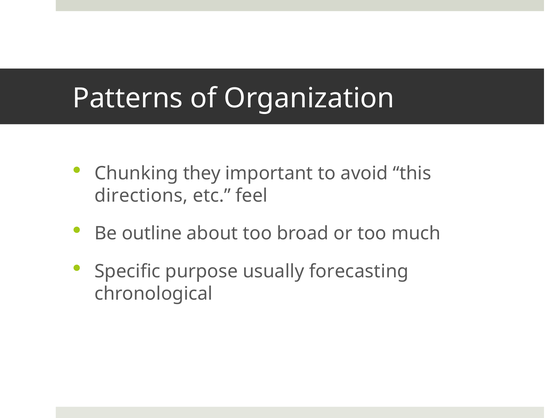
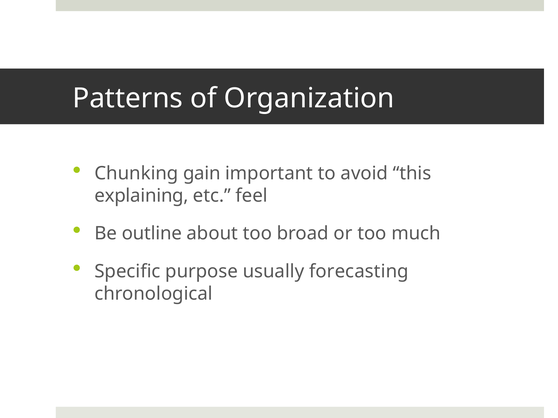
they: they -> gain
directions: directions -> explaining
